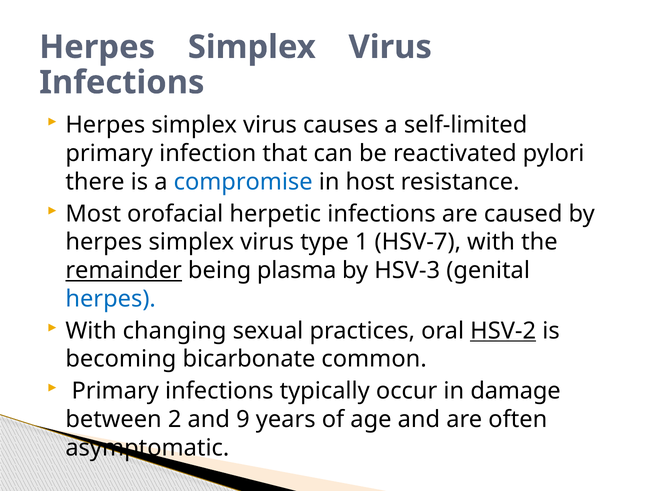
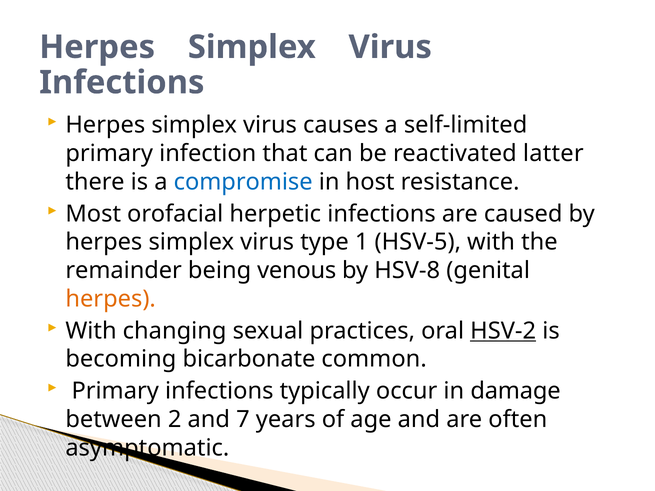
pylori: pylori -> latter
HSV-7: HSV-7 -> HSV-5
remainder underline: present -> none
plasma: plasma -> venous
HSV-3: HSV-3 -> HSV-8
herpes at (111, 299) colour: blue -> orange
9: 9 -> 7
